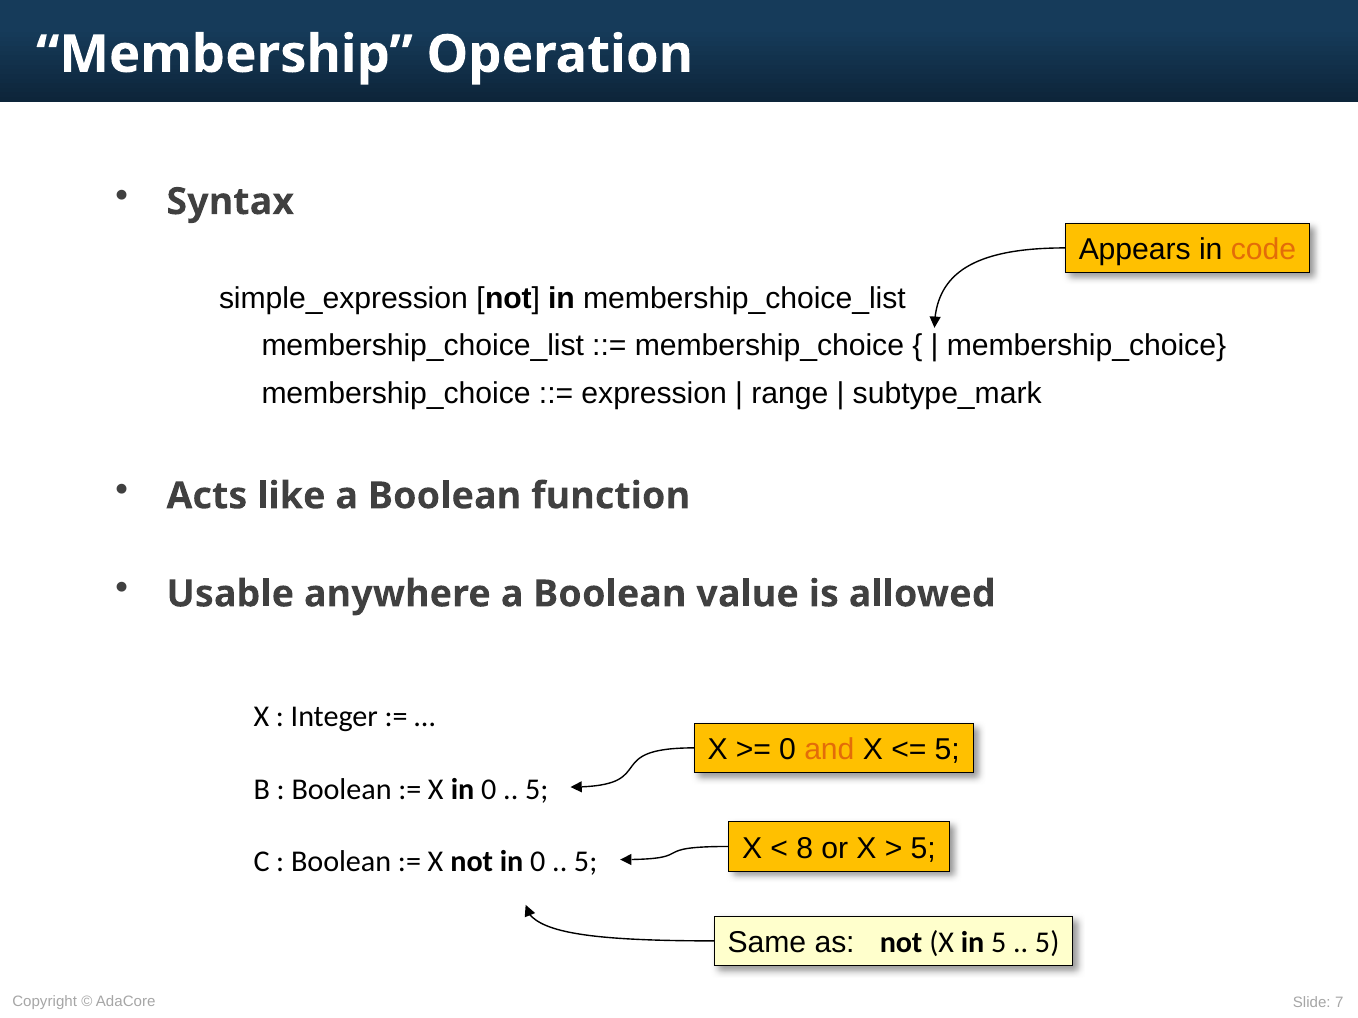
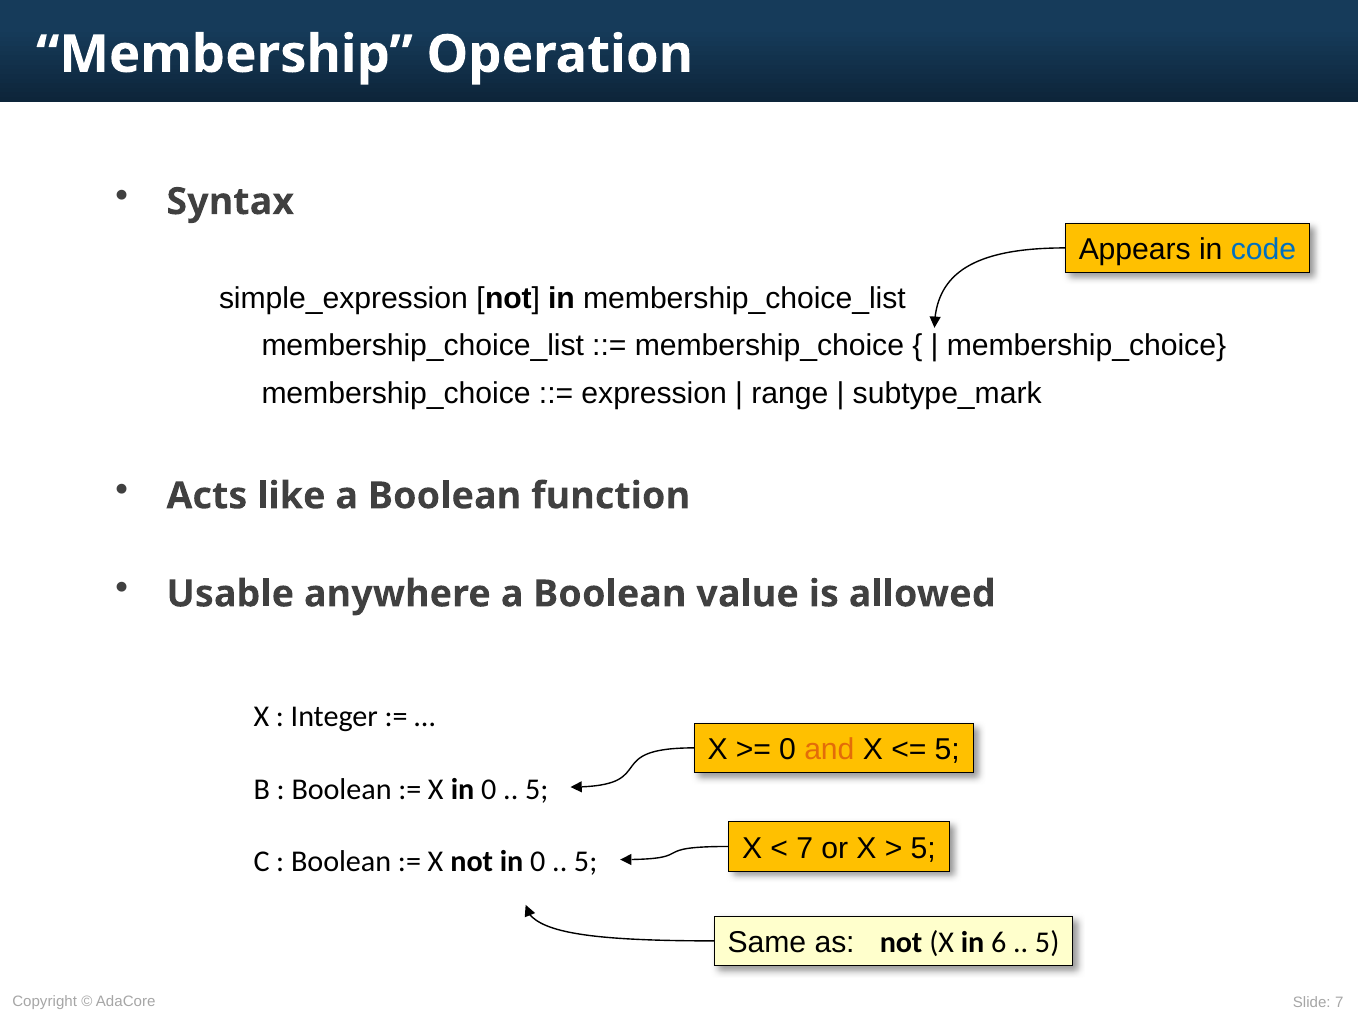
code colour: orange -> blue
8 at (805, 849): 8 -> 7
in 5: 5 -> 6
